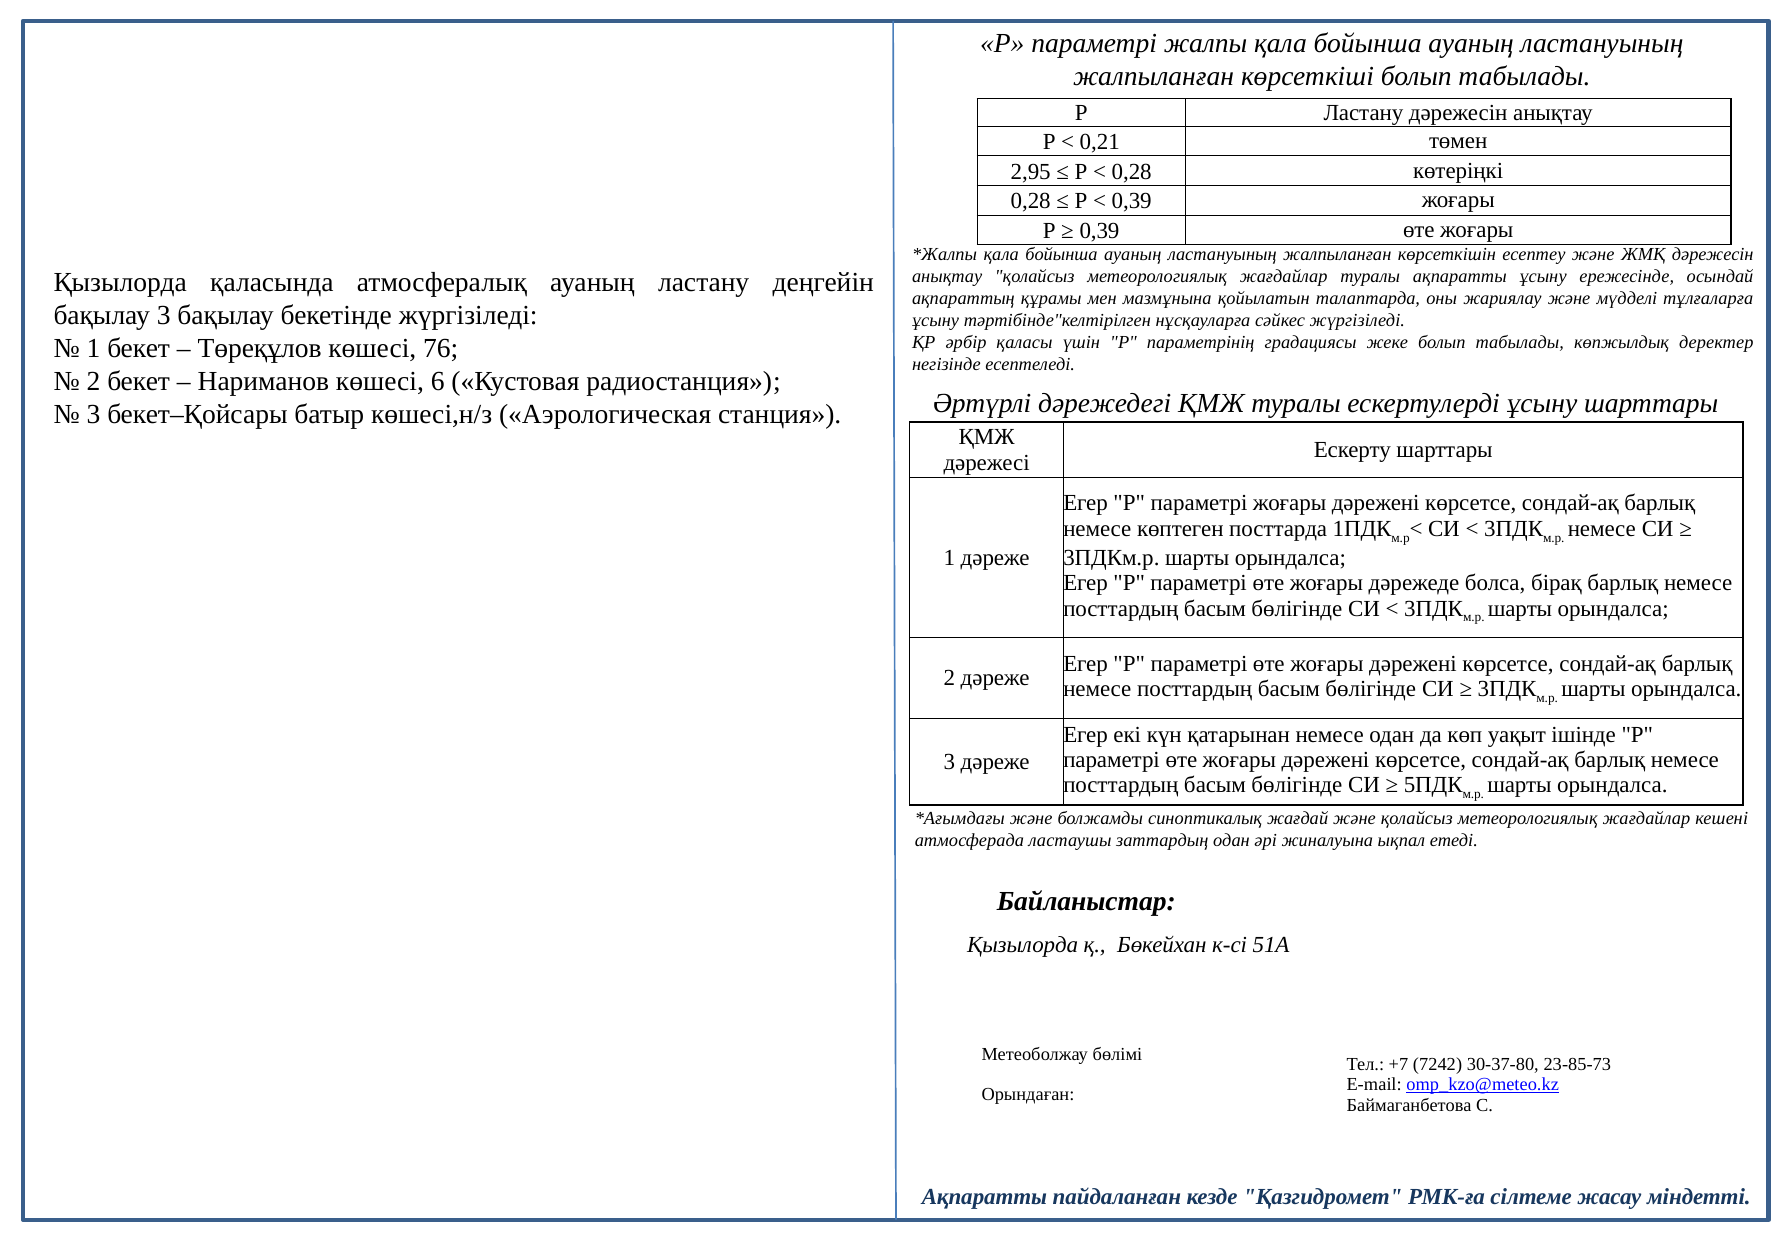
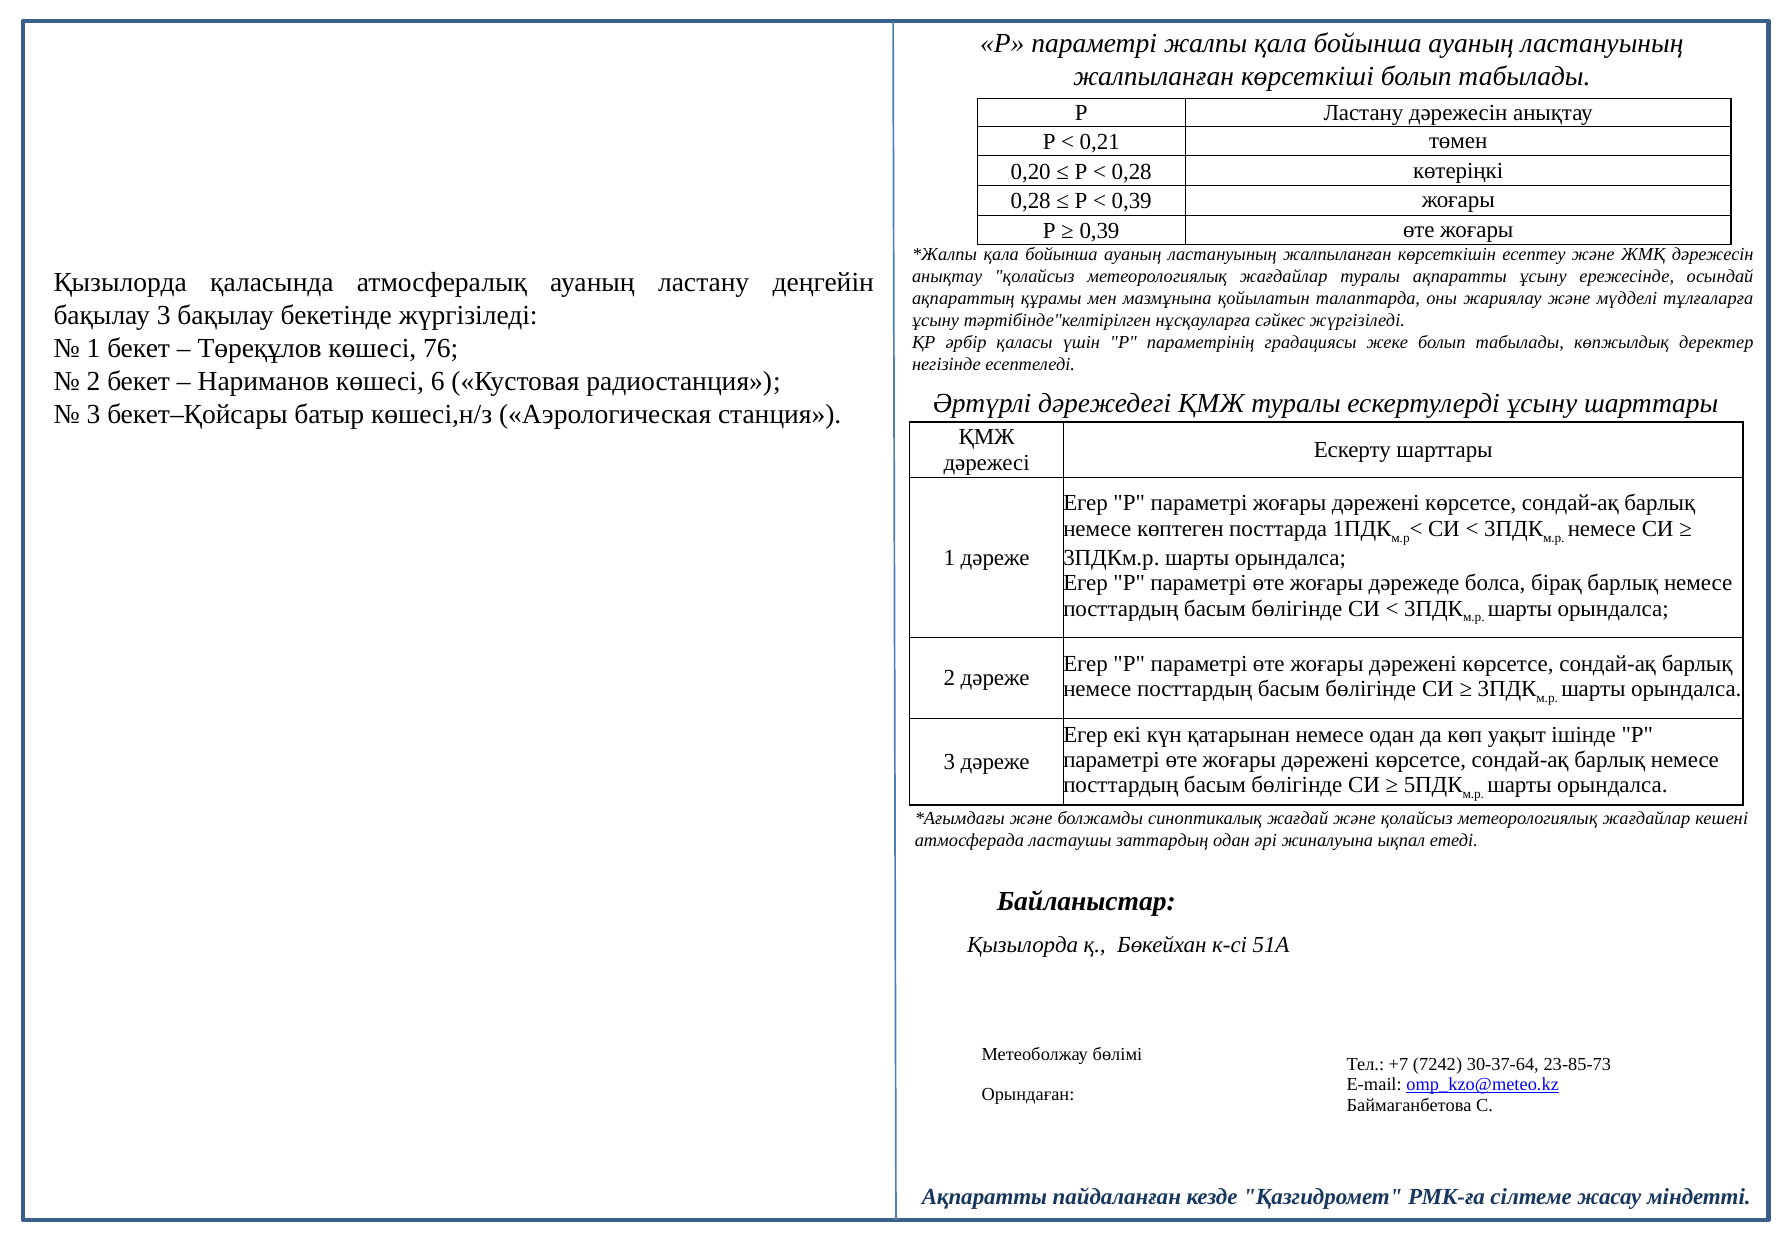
2,95: 2,95 -> 0,20
30-37-80: 30-37-80 -> 30-37-64
